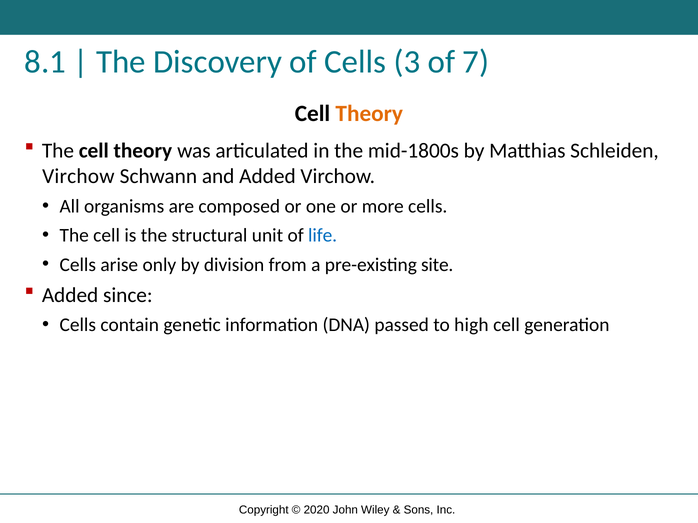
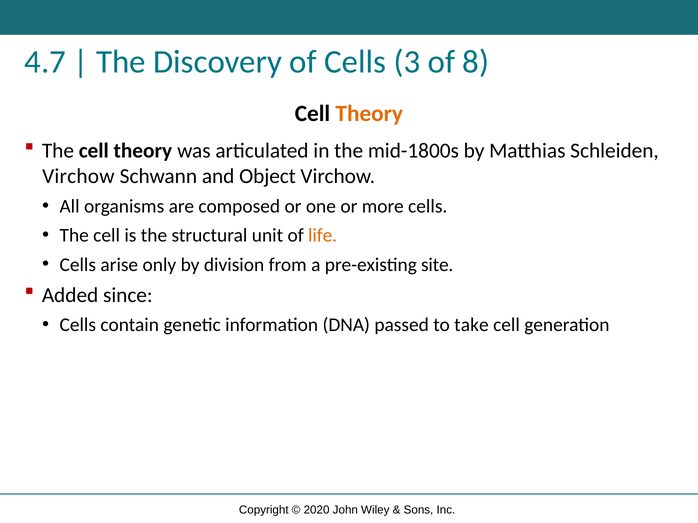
8.1: 8.1 -> 4.7
7: 7 -> 8
and Added: Added -> Object
life colour: blue -> orange
high: high -> take
